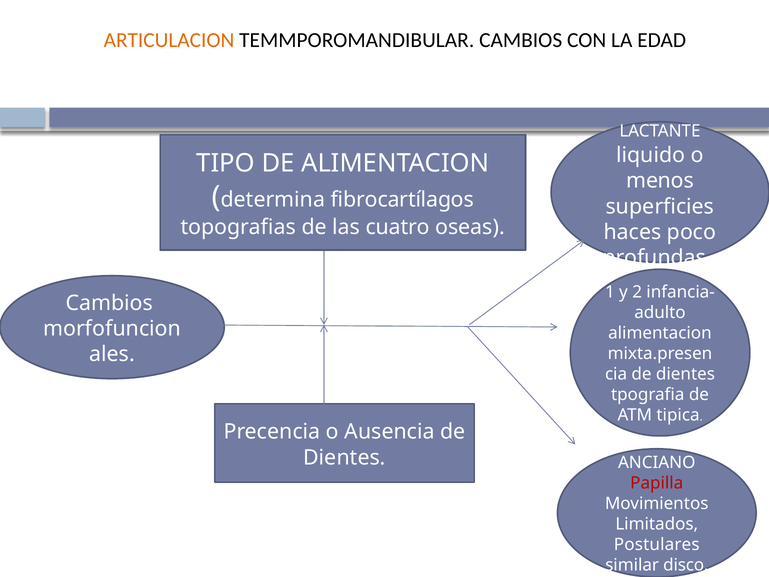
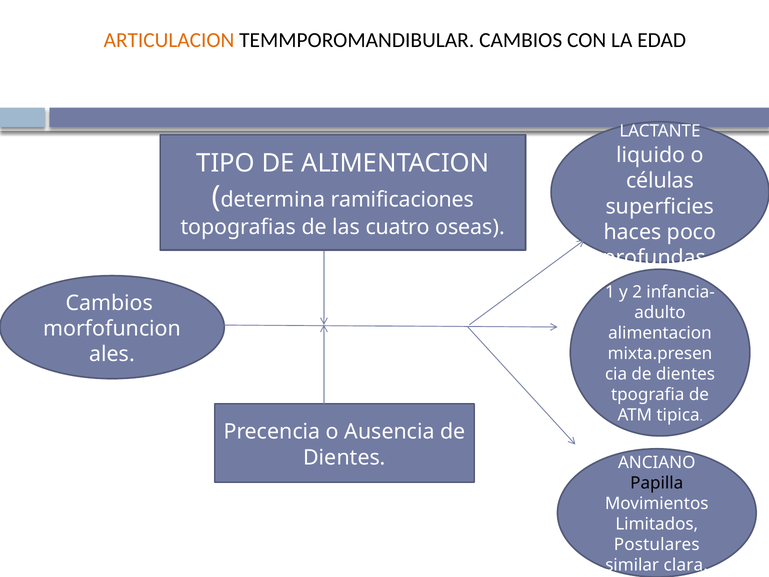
menos: menos -> células
fibrocartílagos: fibrocartílagos -> ramificaciones
Papilla colour: red -> black
disco: disco -> clara
